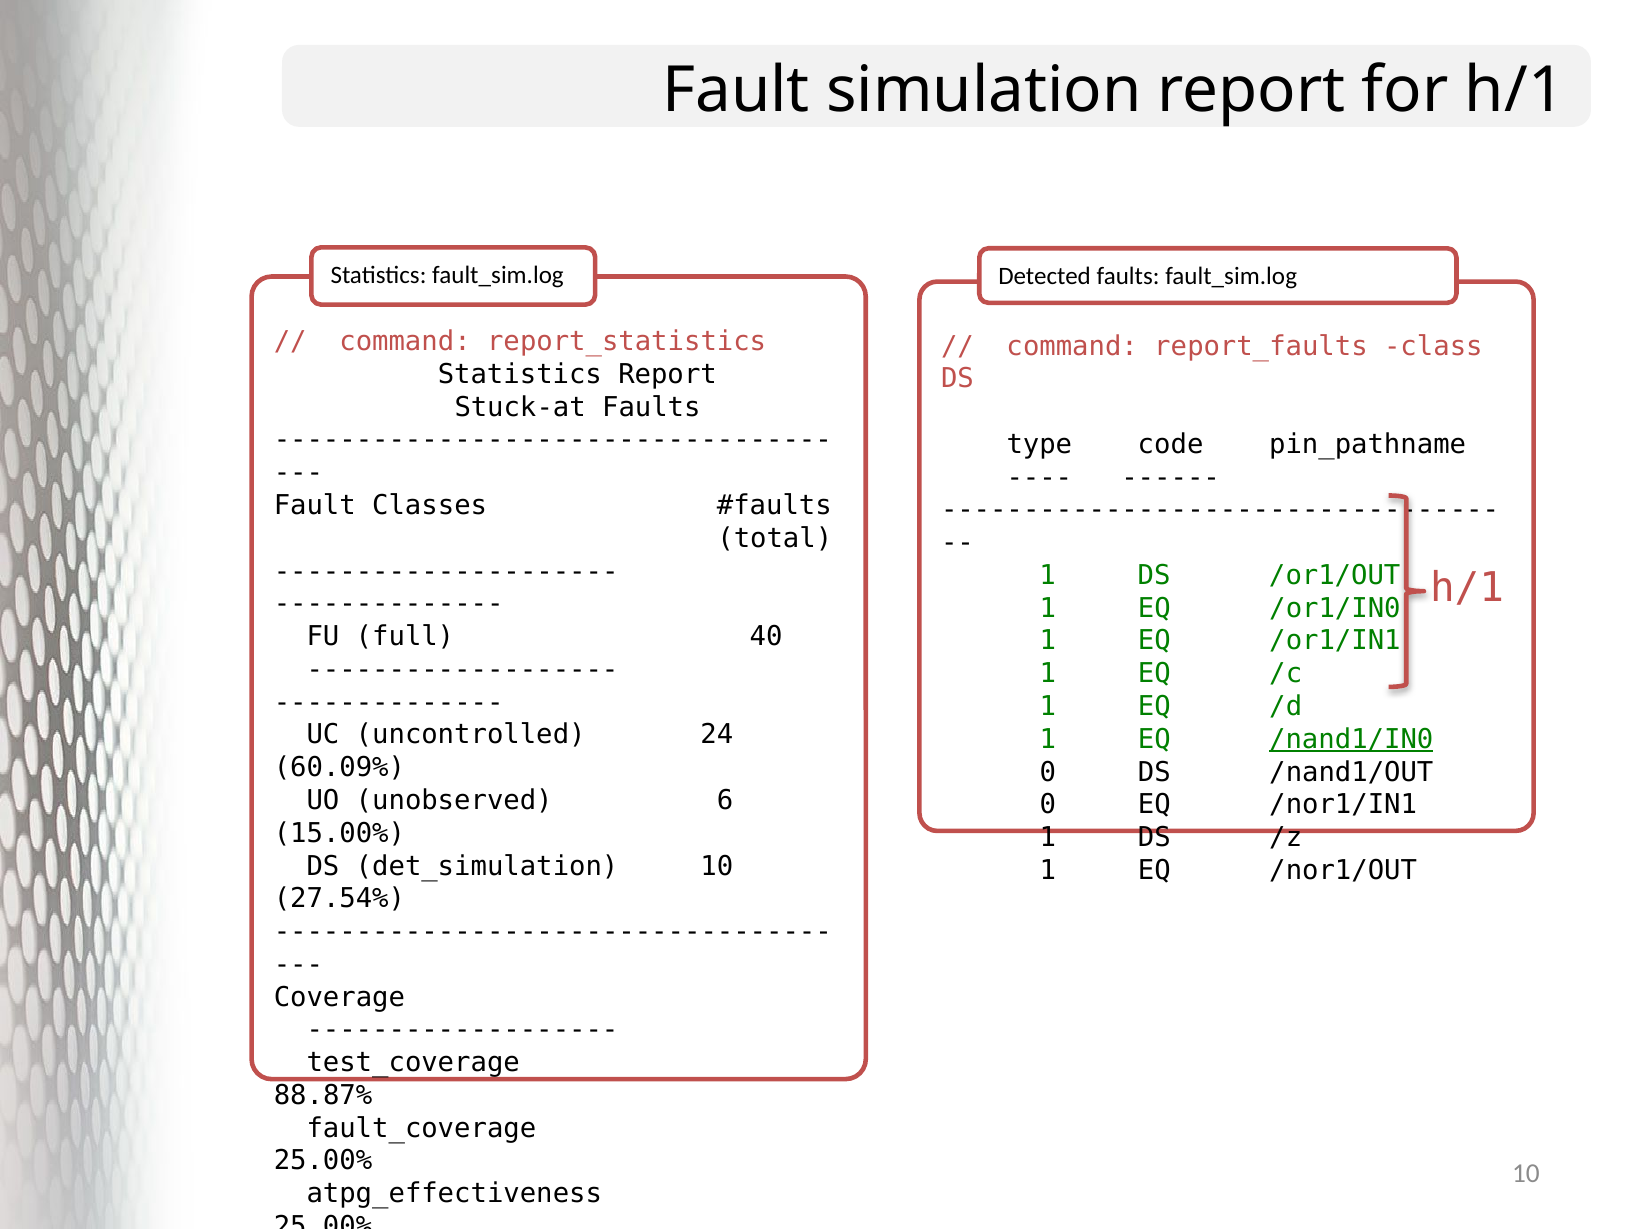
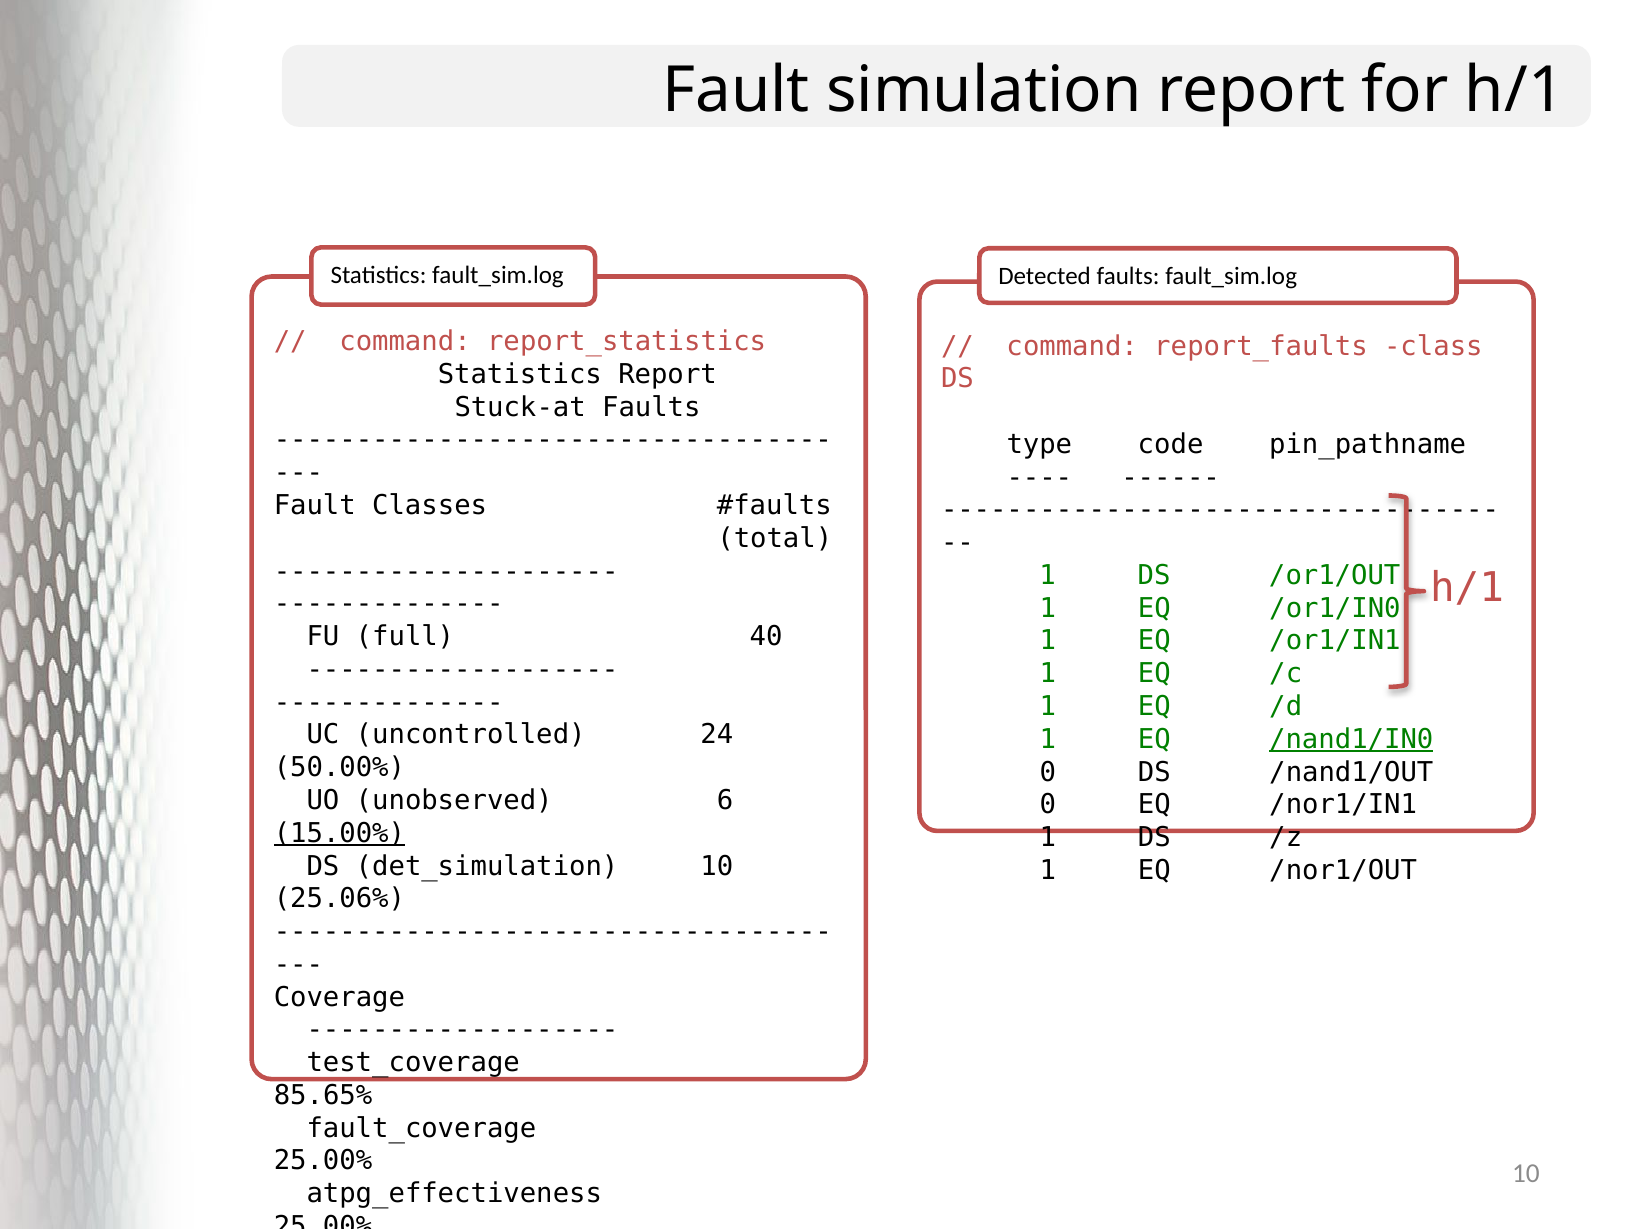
60.09%: 60.09% -> 50.00%
15.00% underline: none -> present
27.54%: 27.54% -> 25.06%
88.87%: 88.87% -> 85.65%
